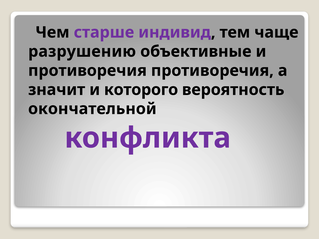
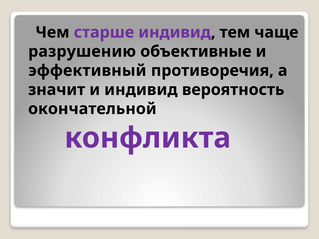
противоречия at (87, 71): противоречия -> эффективный
и которого: которого -> индивид
